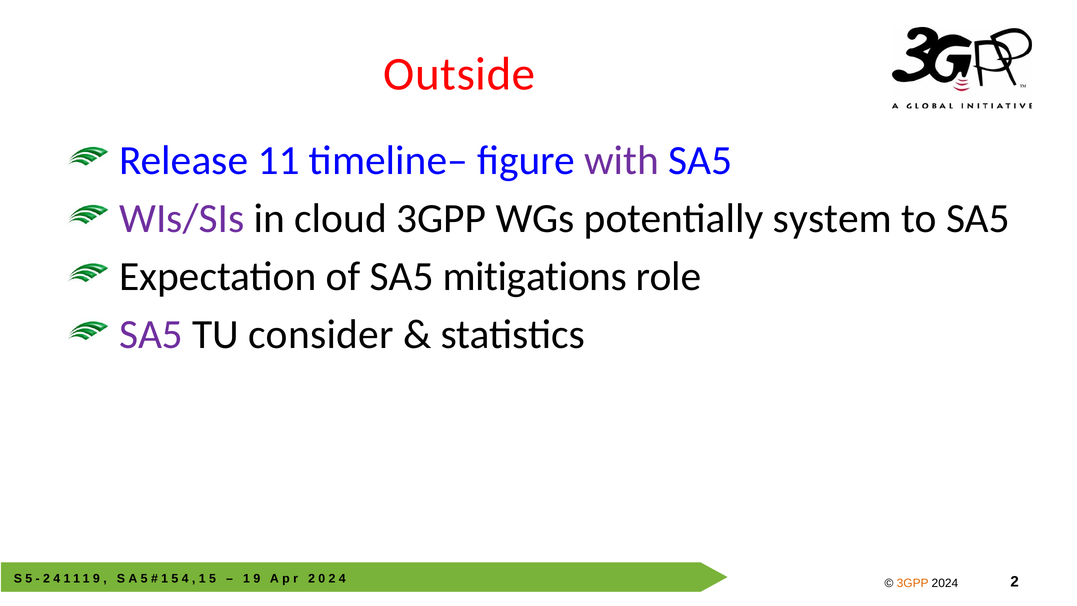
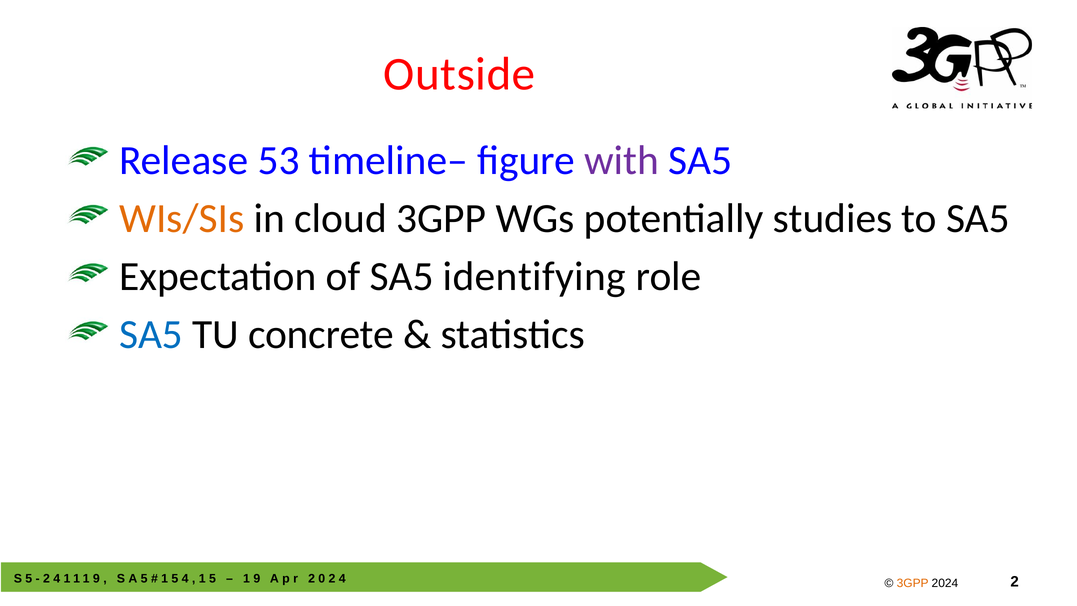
11: 11 -> 53
WIs/SIs colour: purple -> orange
system: system -> studies
mitigations: mitigations -> identifying
SA5 at (151, 335) colour: purple -> blue
consider: consider -> concrete
